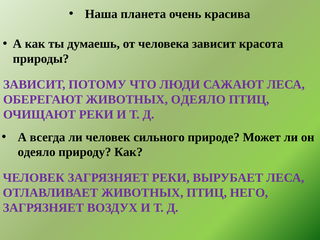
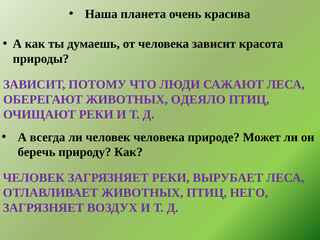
человек сильного: сильного -> человека
одеяло at (37, 152): одеяло -> беречь
